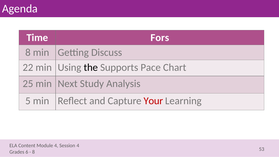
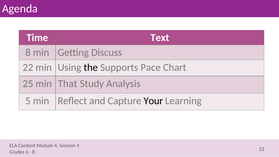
Fors: Fors -> Text
Next: Next -> That
Your colour: red -> black
